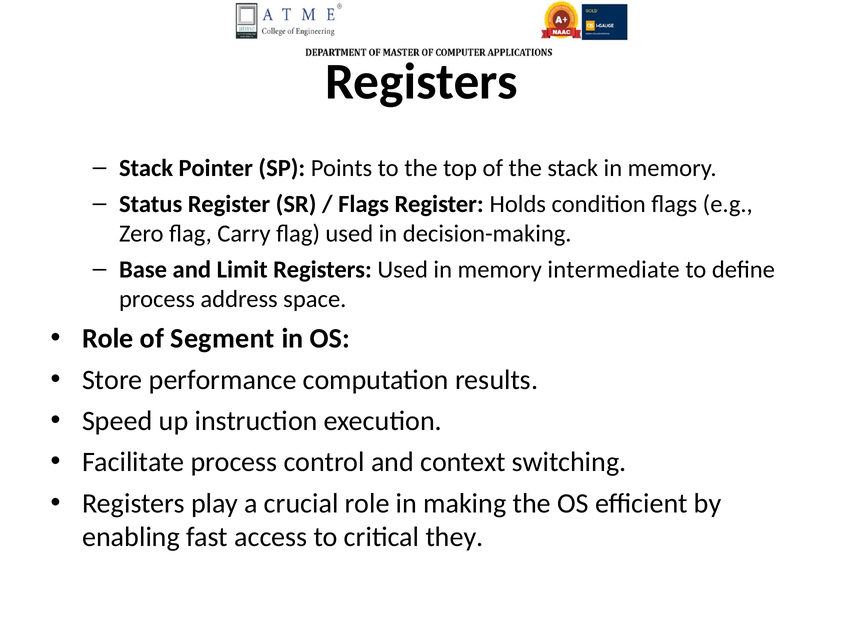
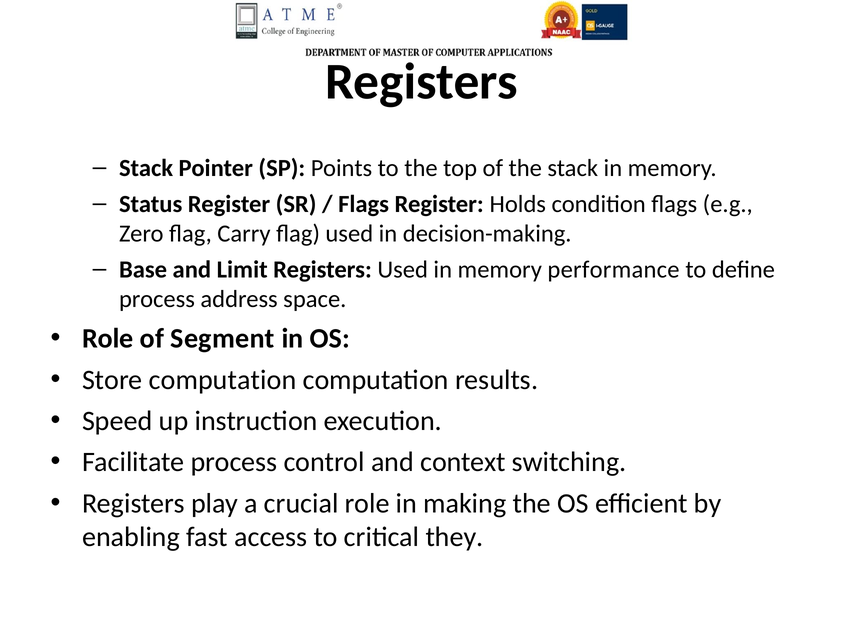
intermediate: intermediate -> performance
Store performance: performance -> computation
